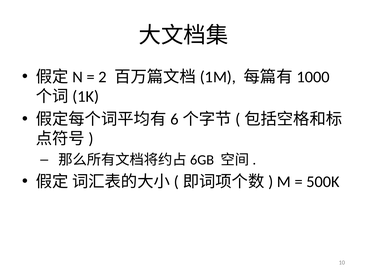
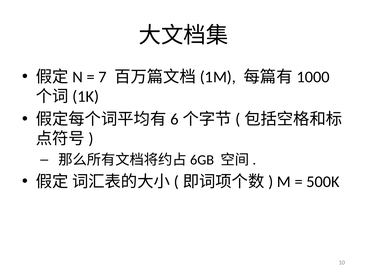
2: 2 -> 7
